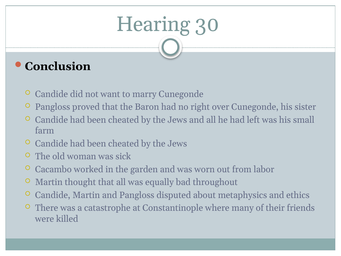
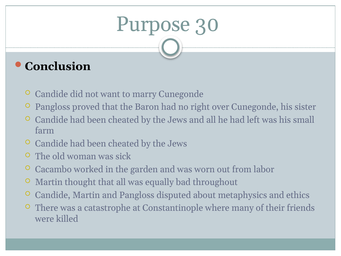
Hearing: Hearing -> Purpose
